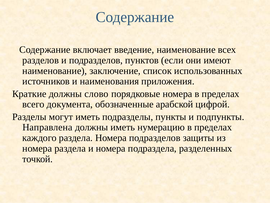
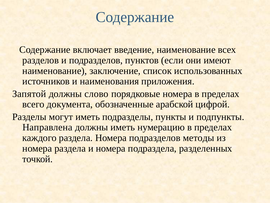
Краткие: Краткие -> Запятой
защиты: защиты -> методы
